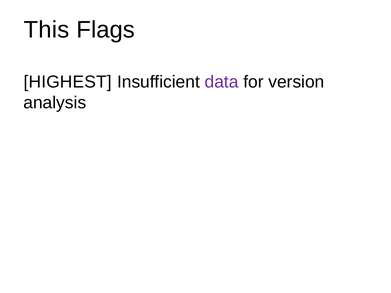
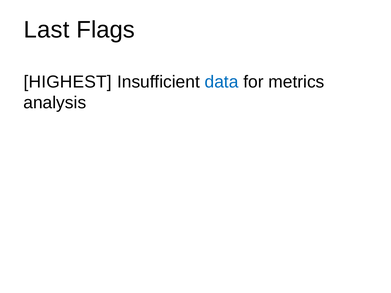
This: This -> Last
data colour: purple -> blue
version: version -> metrics
